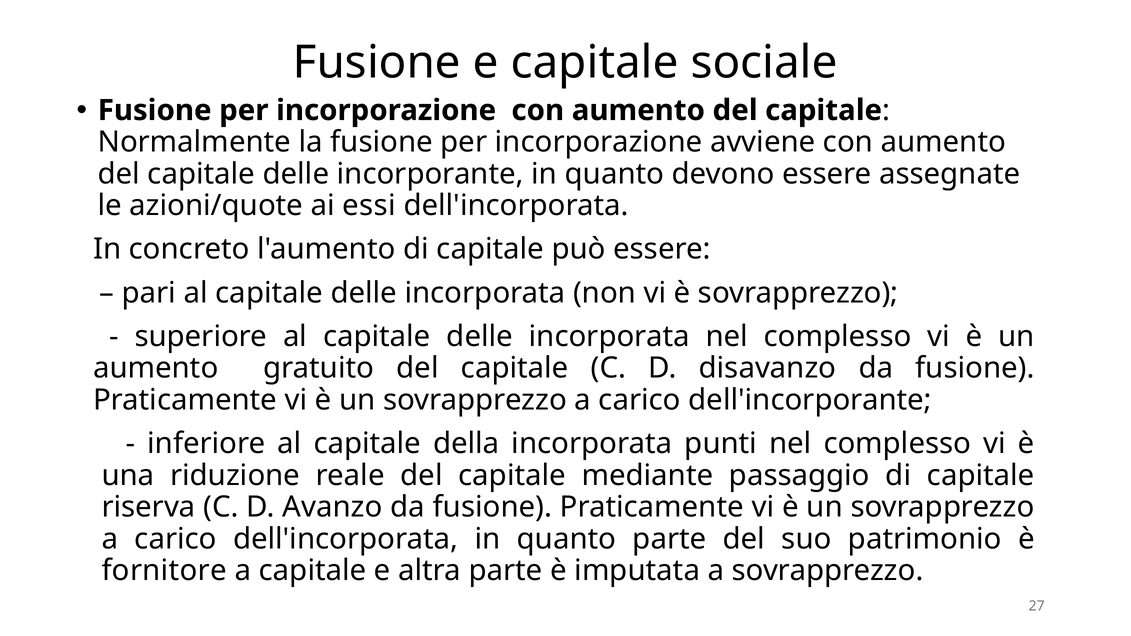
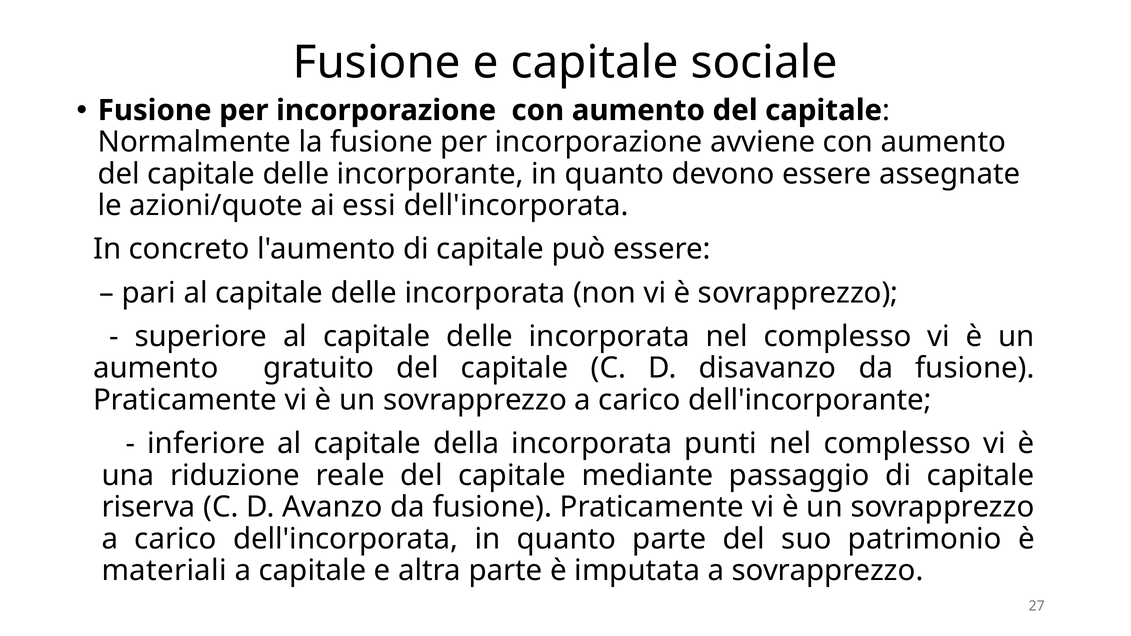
fornitore: fornitore -> materiali
